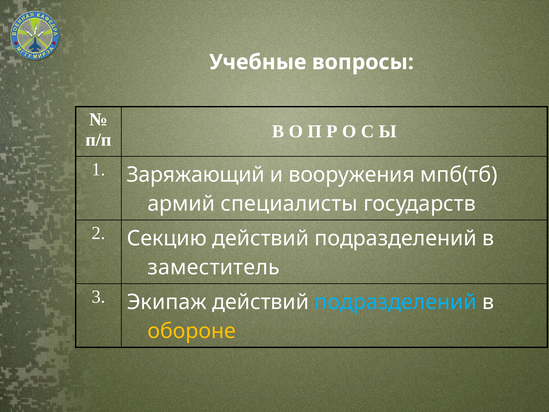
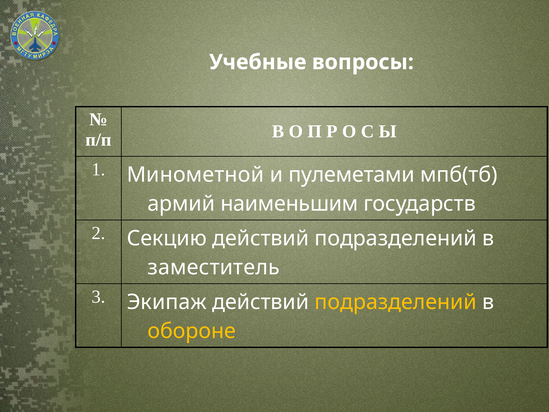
Заряжающий: Заряжающий -> Минометной
вооружения: вооружения -> пулеметами
специалисты: специалисты -> наименьшим
подразделений at (396, 302) colour: light blue -> yellow
